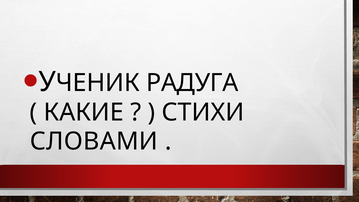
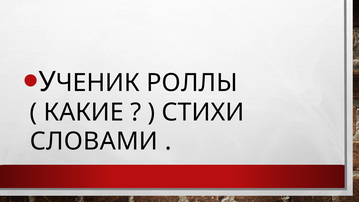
РАДУГА: РАДУГА -> РОЛЛЫ
